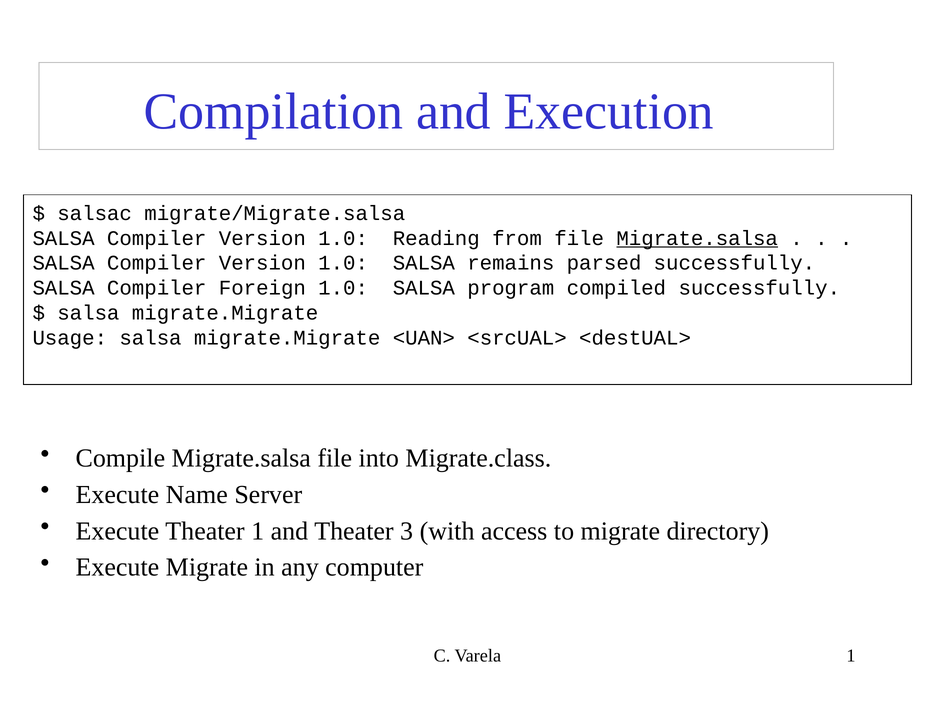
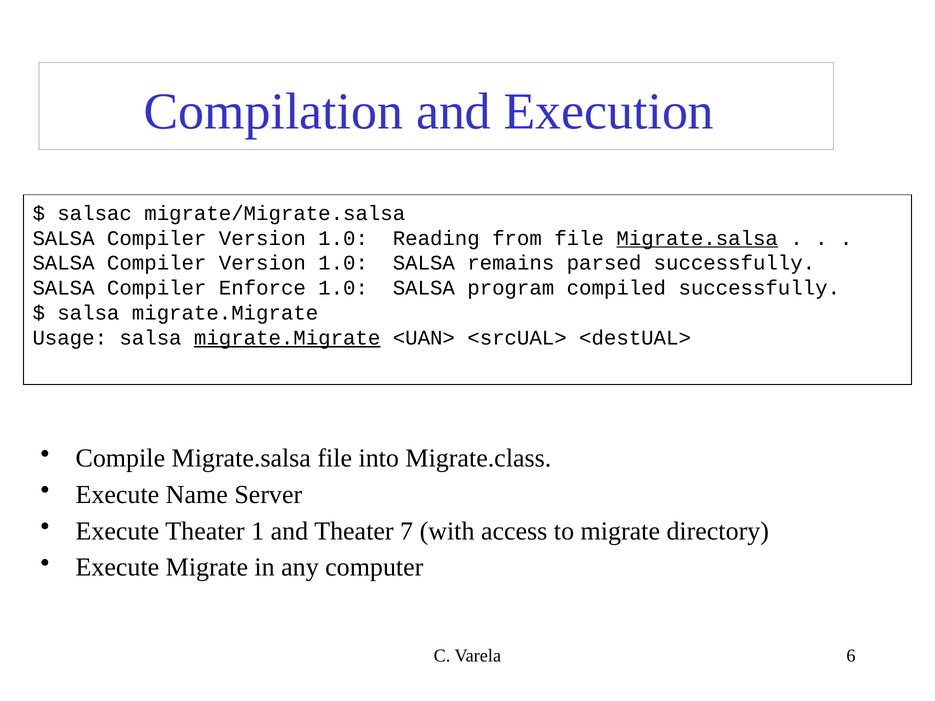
Foreign: Foreign -> Enforce
migrate.Migrate at (287, 338) underline: none -> present
3: 3 -> 7
Varela 1: 1 -> 6
